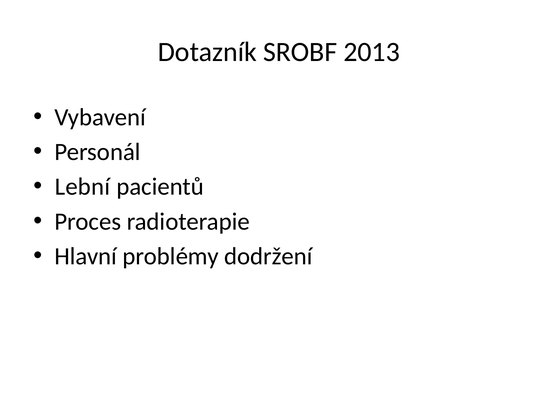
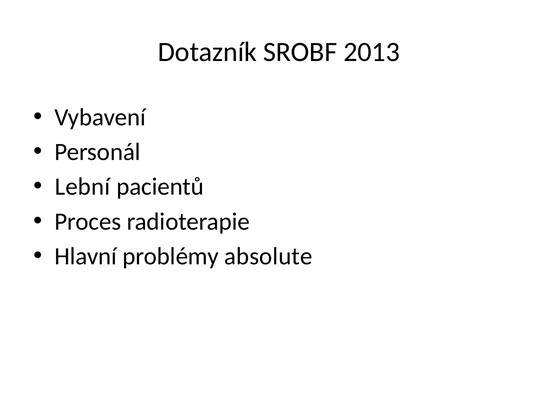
dodržení: dodržení -> absolute
